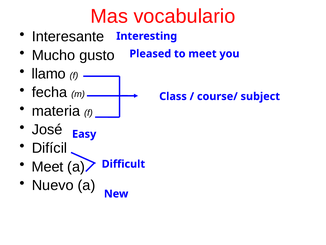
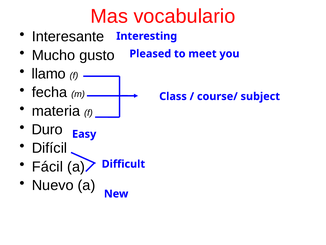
José: José -> Duro
Meet at (48, 166): Meet -> Fácil
